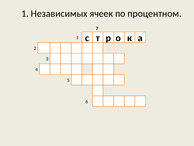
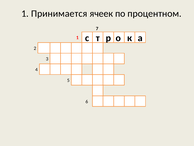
Независимых: Независимых -> Принимается
